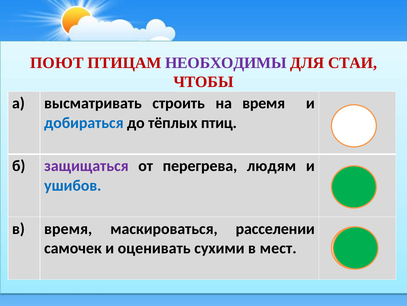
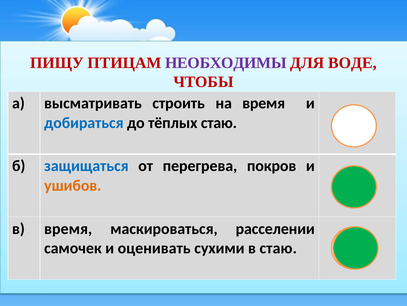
ПОЮТ: ПОЮТ -> ПИЩУ
СТАИ: СТАИ -> ВОДЕ
тёплых птиц: птиц -> стаю
защищаться colour: purple -> blue
людям: людям -> покров
ушибов colour: blue -> orange
в мест: мест -> стаю
